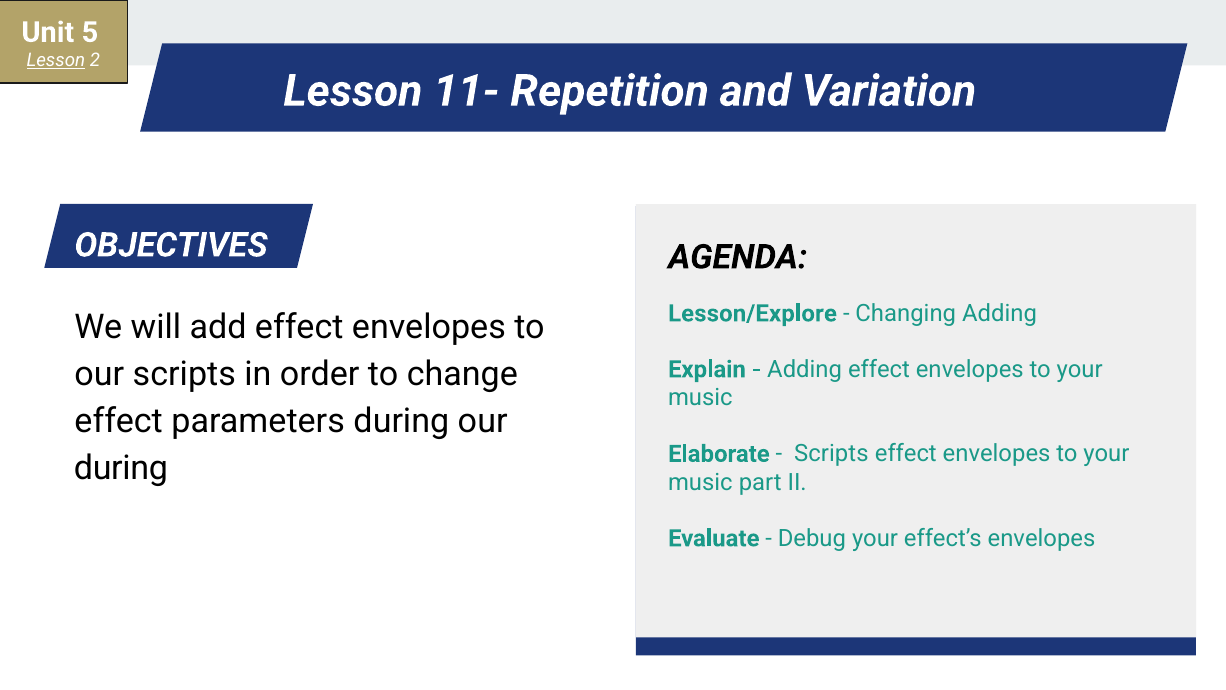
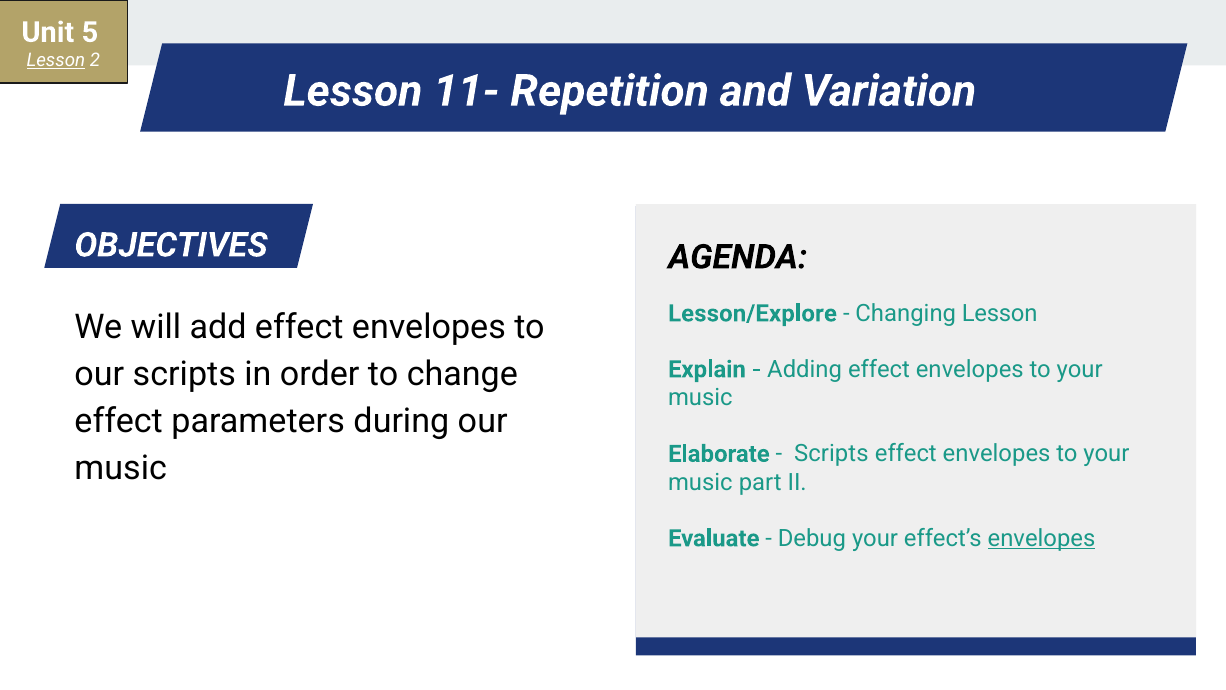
Changing Adding: Adding -> Lesson
during at (121, 468): during -> music
envelopes at (1042, 538) underline: none -> present
